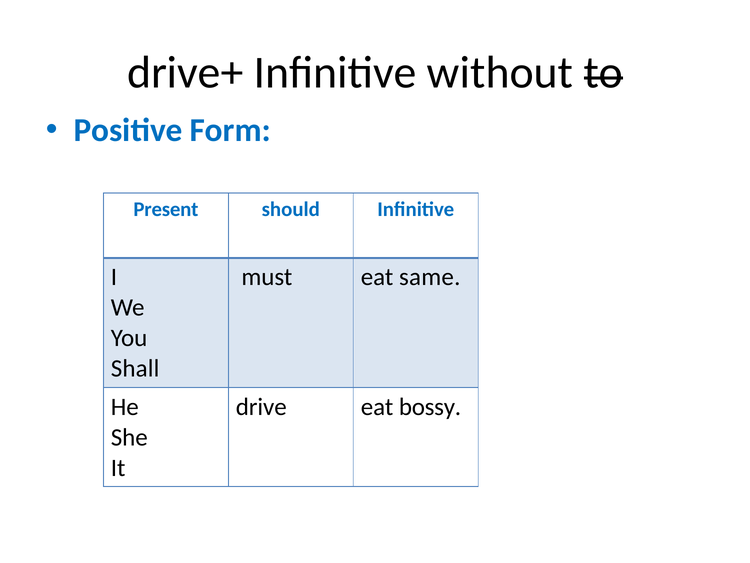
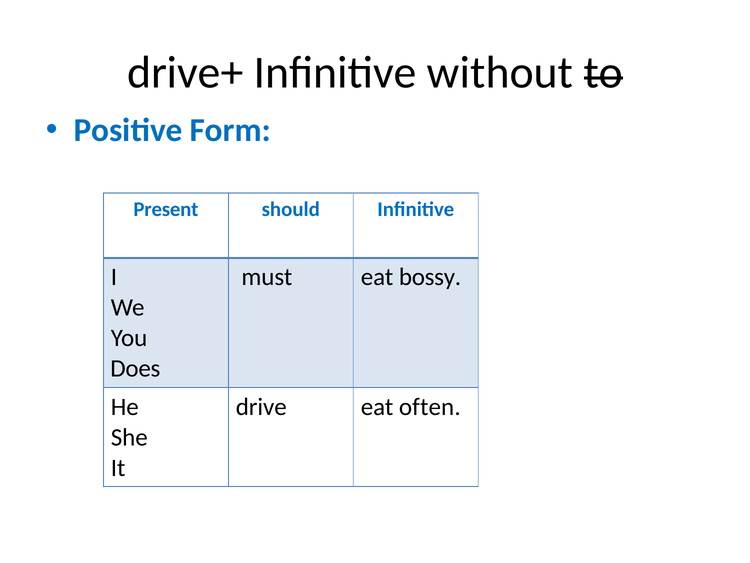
same: same -> bossy
Shall: Shall -> Does
bossy: bossy -> often
